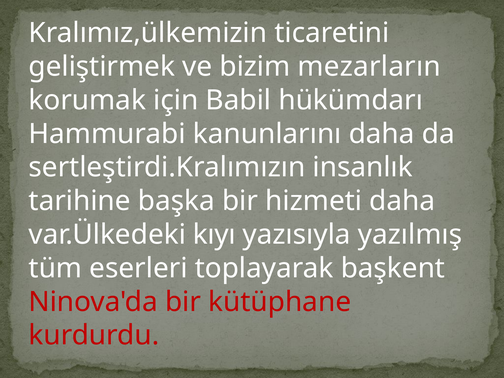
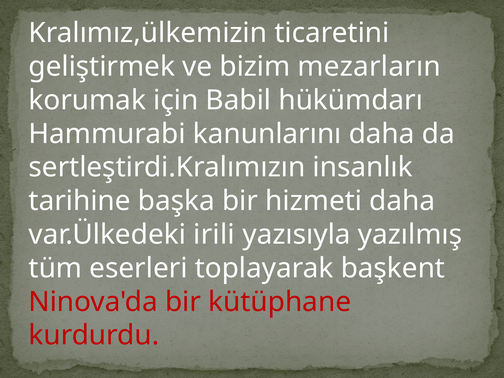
kıyı: kıyı -> irili
